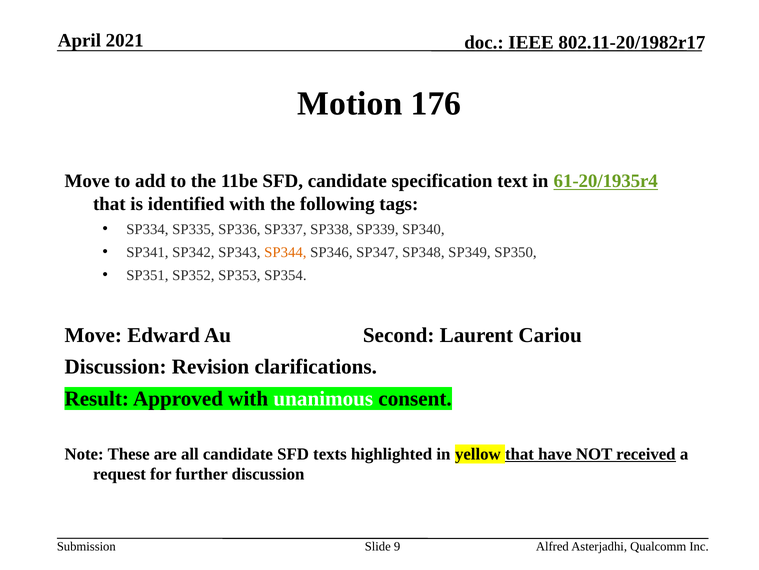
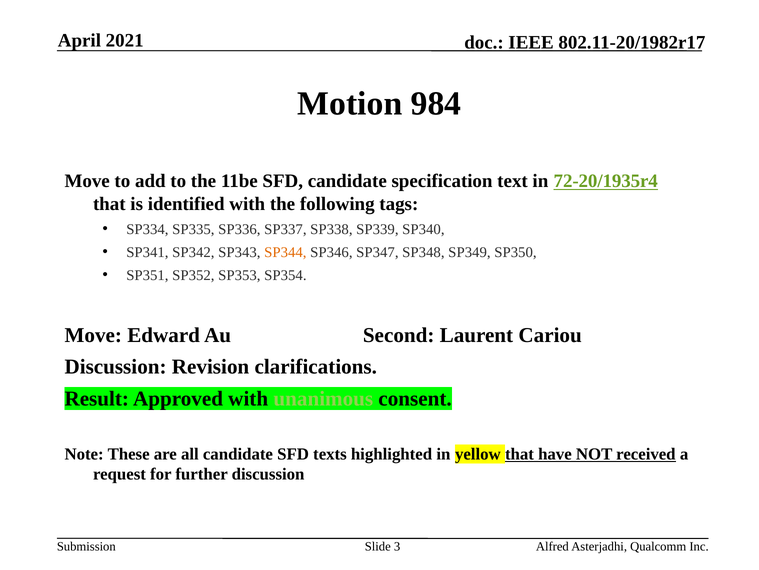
176: 176 -> 984
61-20/1935r4: 61-20/1935r4 -> 72-20/1935r4
unanimous colour: white -> light green
9: 9 -> 3
